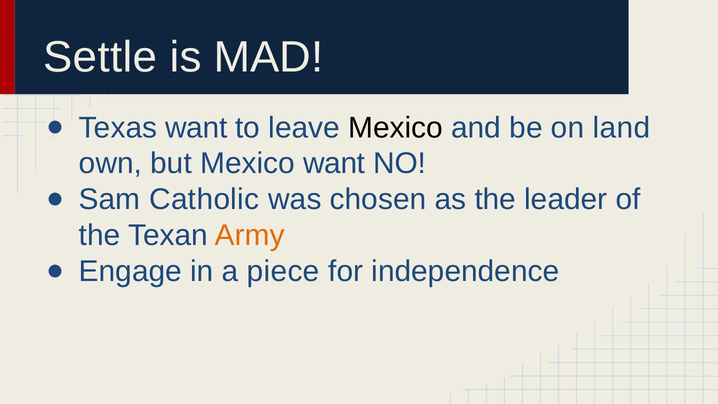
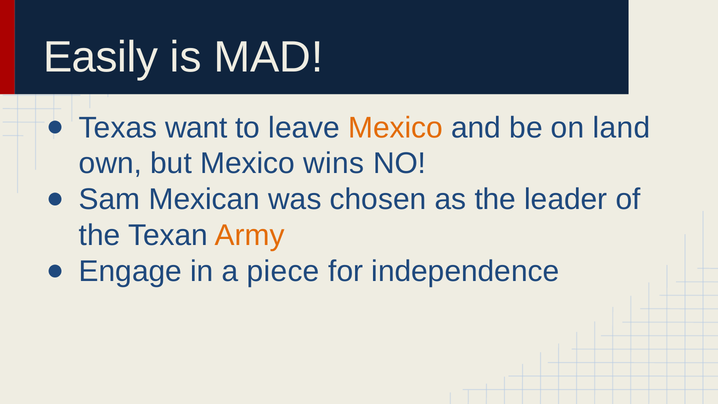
Settle: Settle -> Easily
Mexico at (396, 128) colour: black -> orange
Mexico want: want -> wins
Catholic: Catholic -> Mexican
